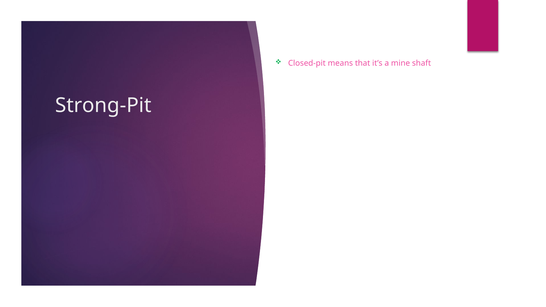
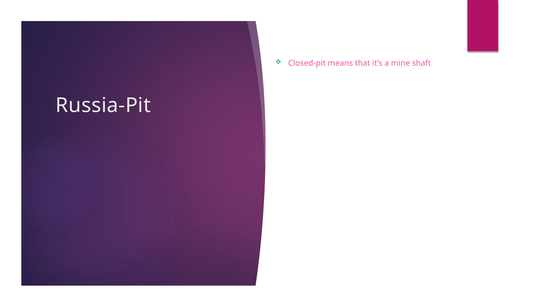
Strong-Pit: Strong-Pit -> Russia-Pit
